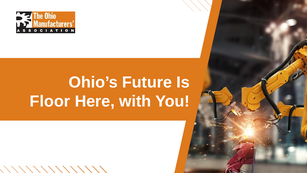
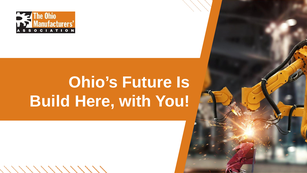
Floor: Floor -> Build
